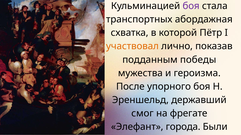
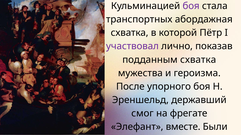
участвовал colour: orange -> purple
подданным победы: победы -> схватка
города: города -> вместе
